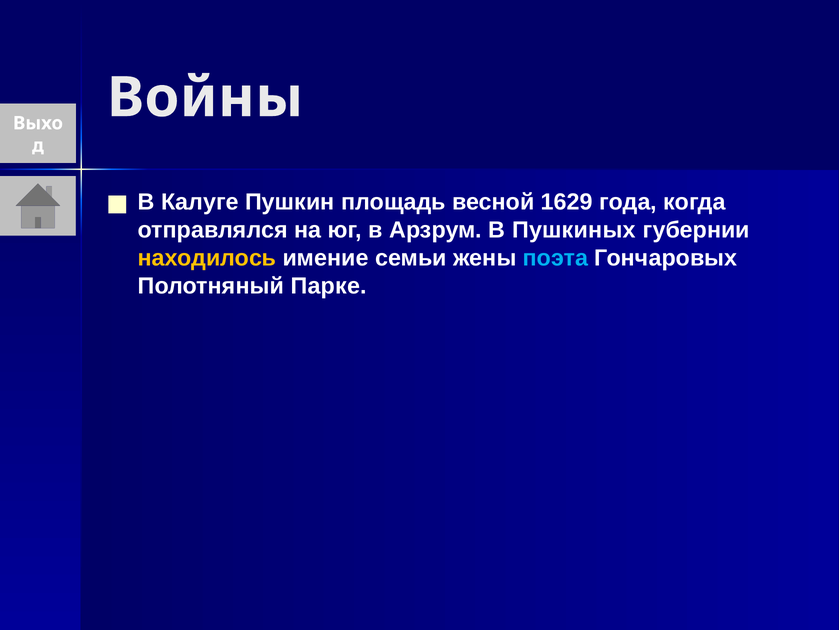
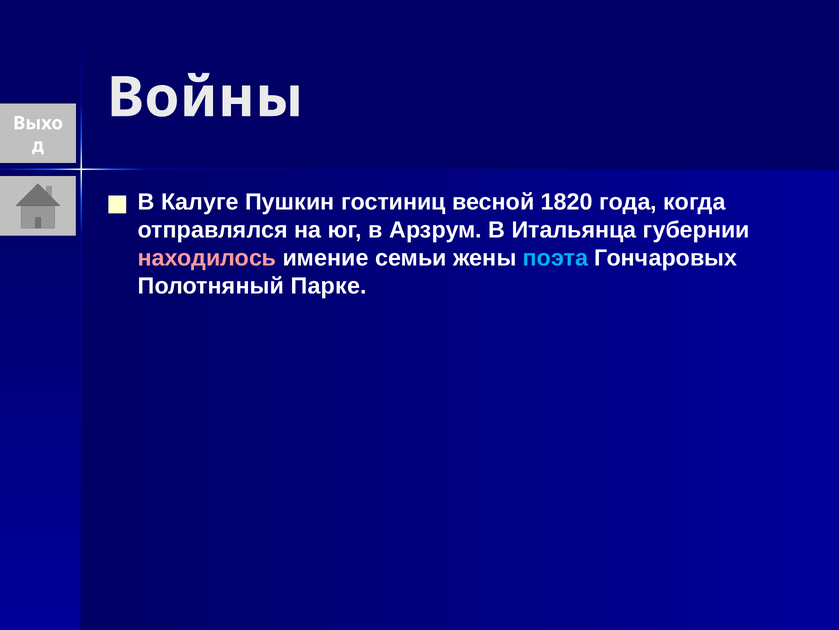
площадь: площадь -> гостиниц
1629: 1629 -> 1820
Пушкиных: Пушкиных -> Итальянца
находилось colour: yellow -> pink
